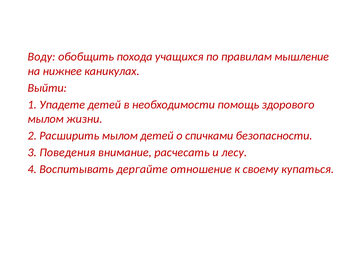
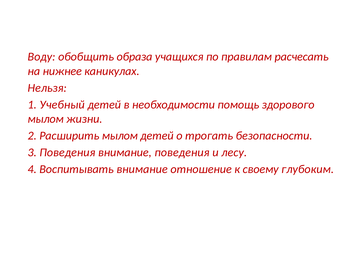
похода: похода -> образа
мышление: мышление -> расчесать
Выйти: Выйти -> Нельзя
Упадете: Упадете -> Учебный
спичками: спичками -> трогать
внимание расчесать: расчесать -> поведения
Воспитывать дергайте: дергайте -> внимание
купаться: купаться -> глубоким
